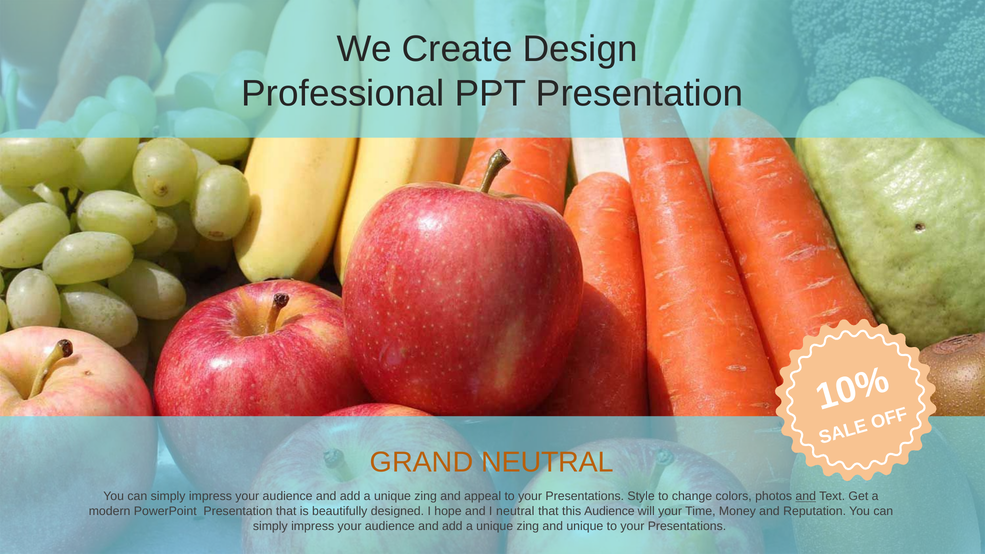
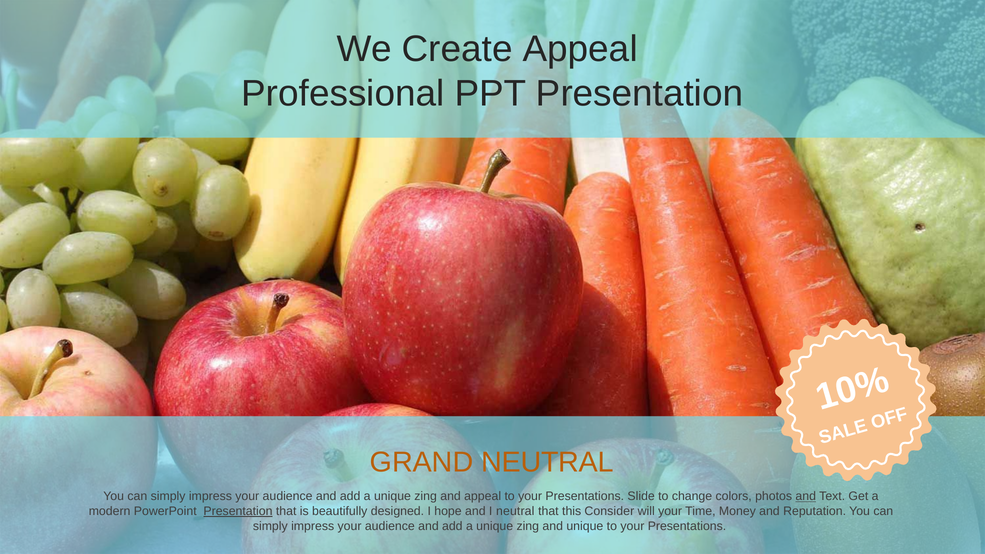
Create Design: Design -> Appeal
Style: Style -> Slide
Presentation at (238, 511) underline: none -> present
this Audience: Audience -> Consider
